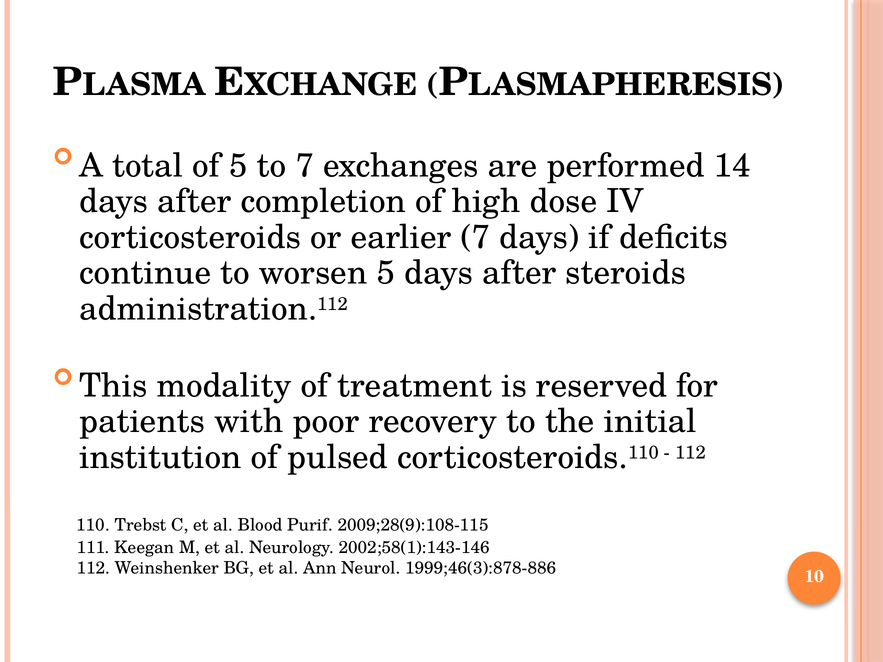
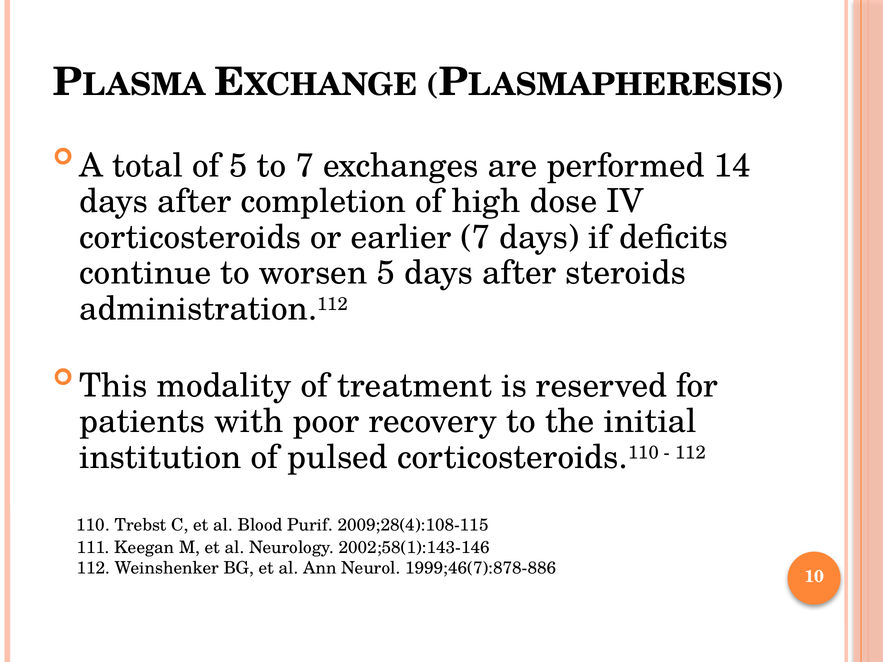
2009;28(9):108-115: 2009;28(9):108-115 -> 2009;28(4):108-115
1999;46(3):878-886: 1999;46(3):878-886 -> 1999;46(7):878-886
